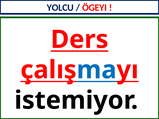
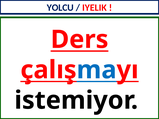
ÖGEYI: ÖGEYI -> IYELIK
